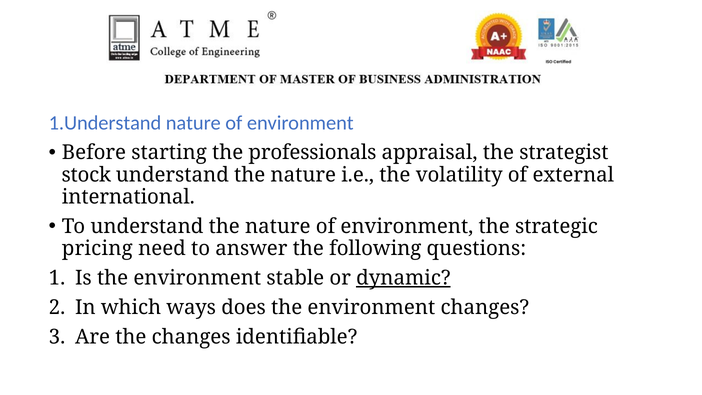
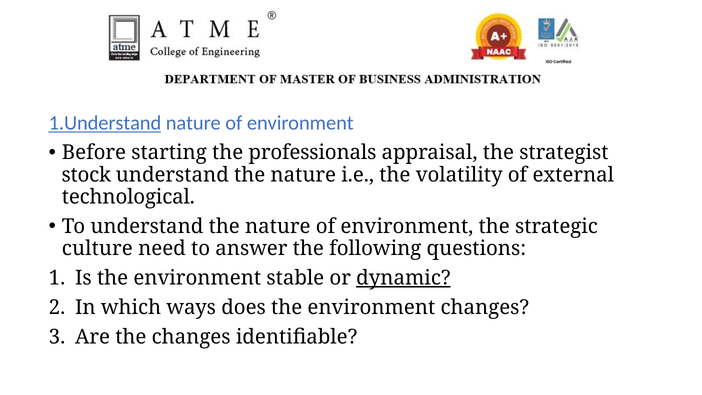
1.Understand underline: none -> present
international: international -> technological
pricing: pricing -> culture
